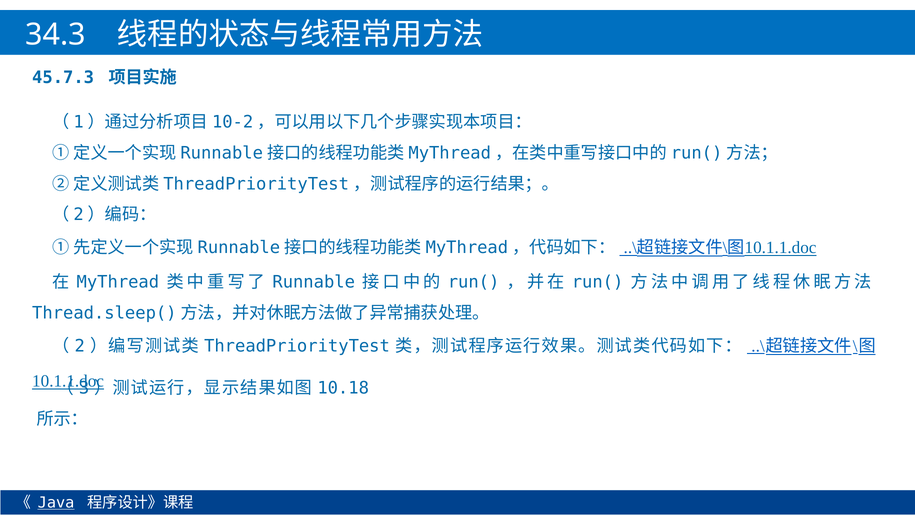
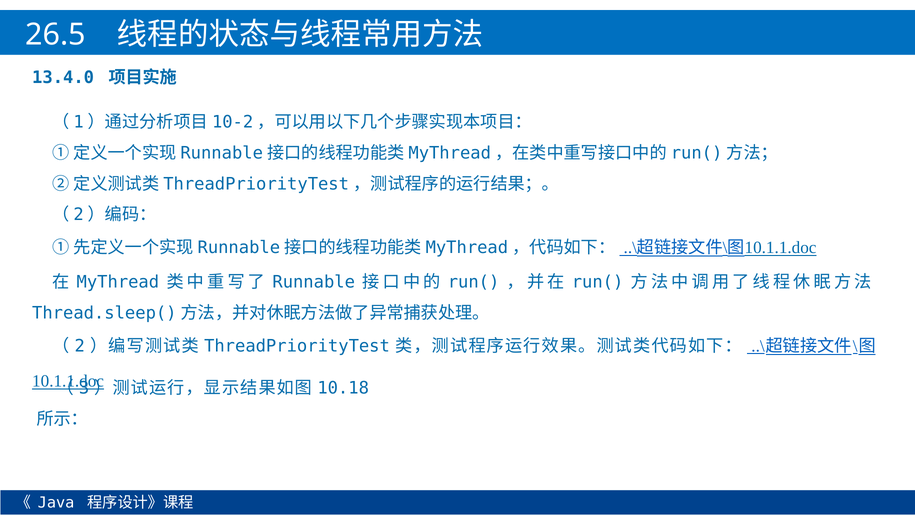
34.3: 34.3 -> 26.5
45.7.3: 45.7.3 -> 13.4.0
Java underline: present -> none
